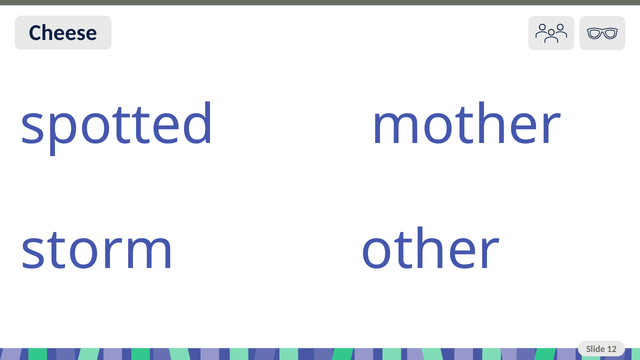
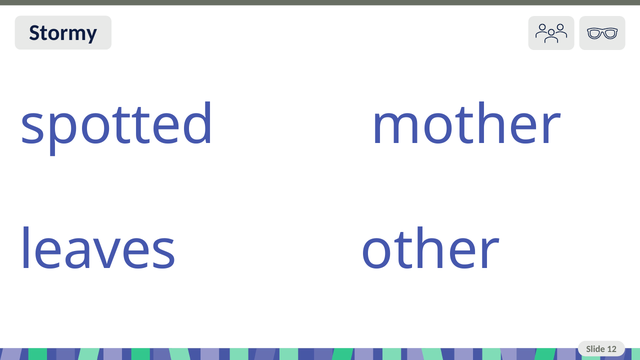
Cheese: Cheese -> Stormy
storm: storm -> leaves
